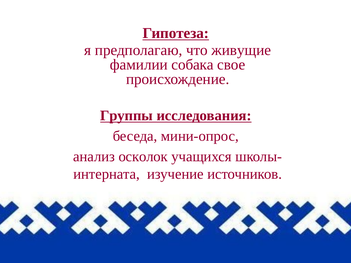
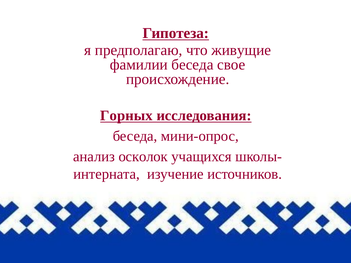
фамилии собака: собака -> беседа
Группы: Группы -> Горных
